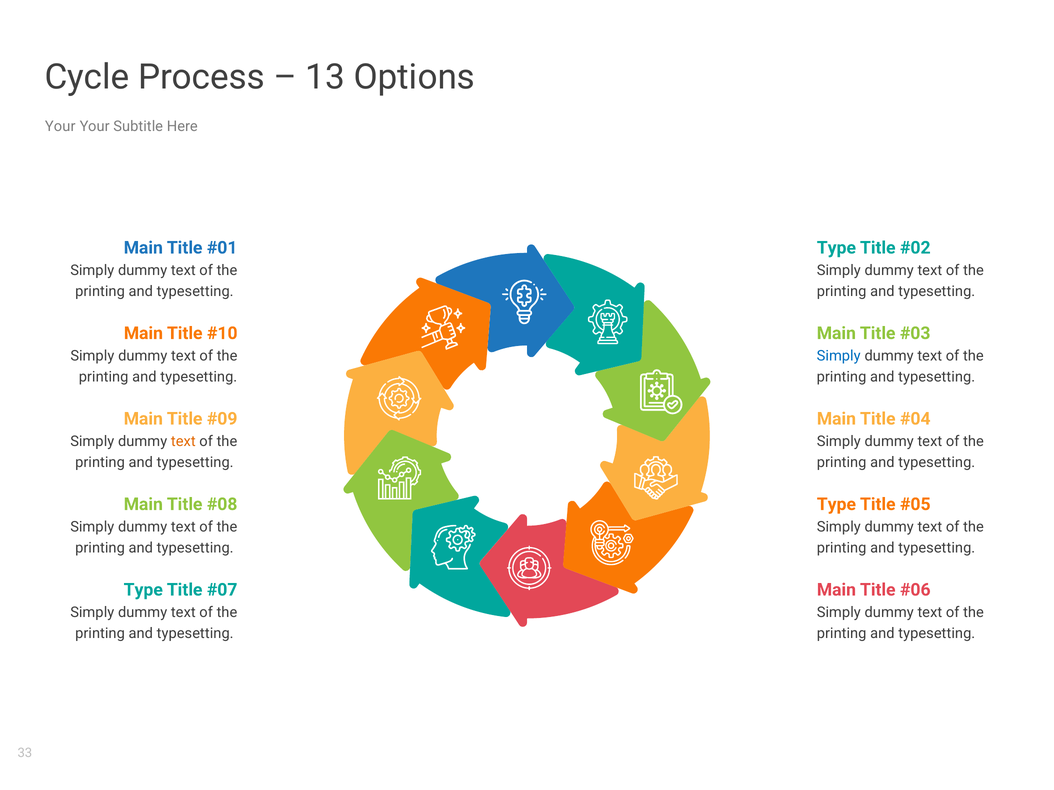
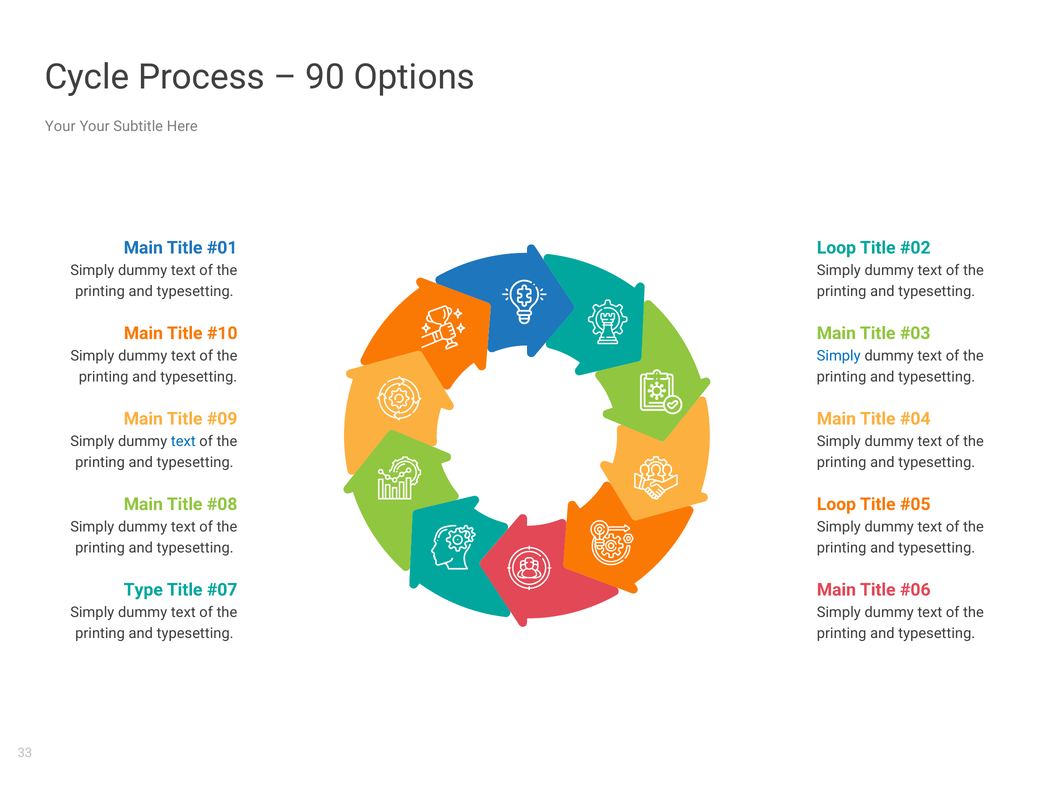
13: 13 -> 90
Type at (836, 248): Type -> Loop
text at (183, 442) colour: orange -> blue
Type at (836, 505): Type -> Loop
